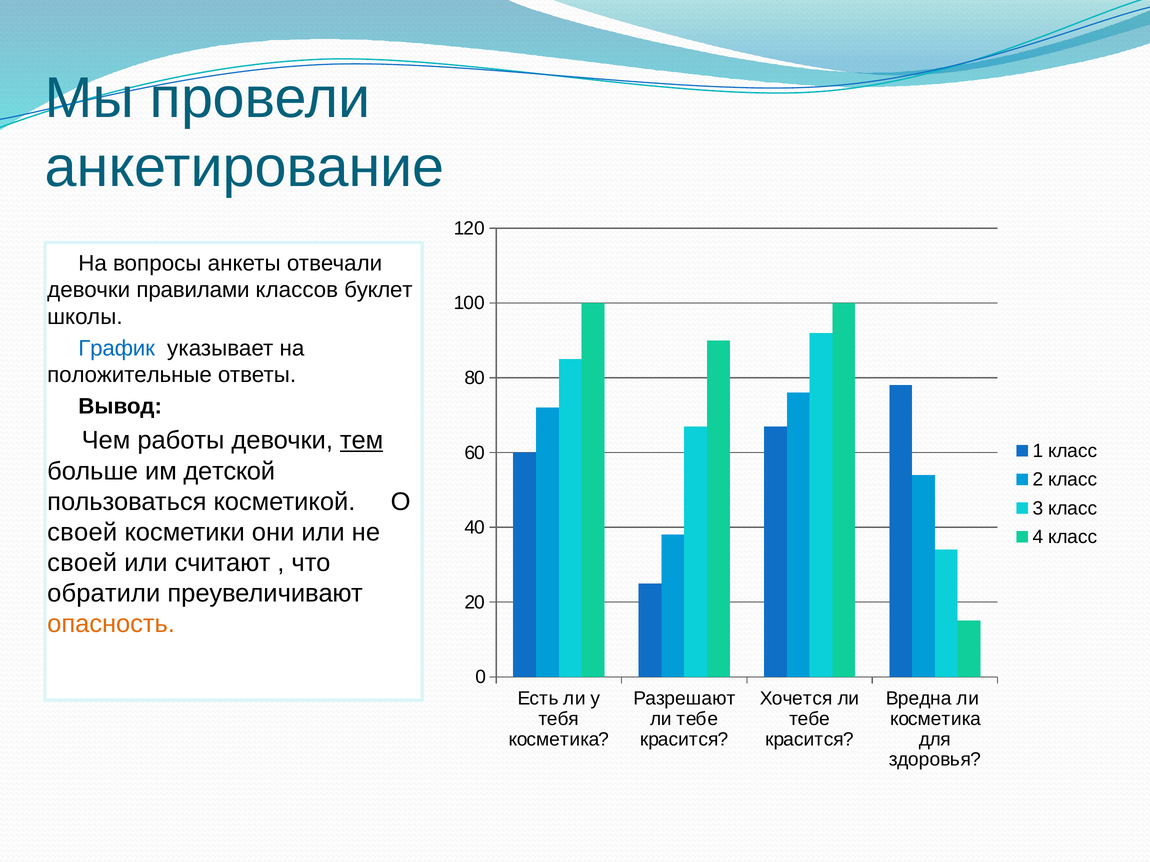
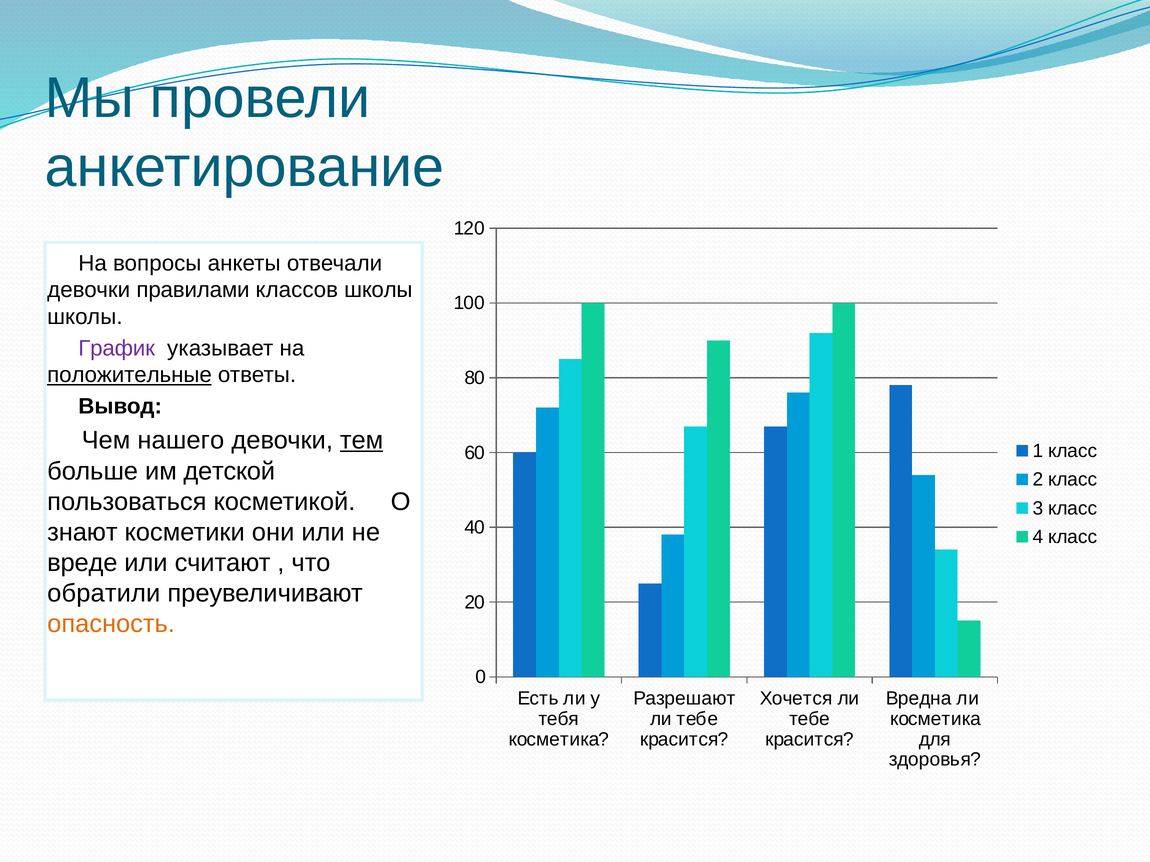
классов буклет: буклет -> школы
График colour: blue -> purple
положительные underline: none -> present
работы: работы -> нашего
своей at (82, 533): своей -> знают
своей at (82, 563): своей -> вреде
